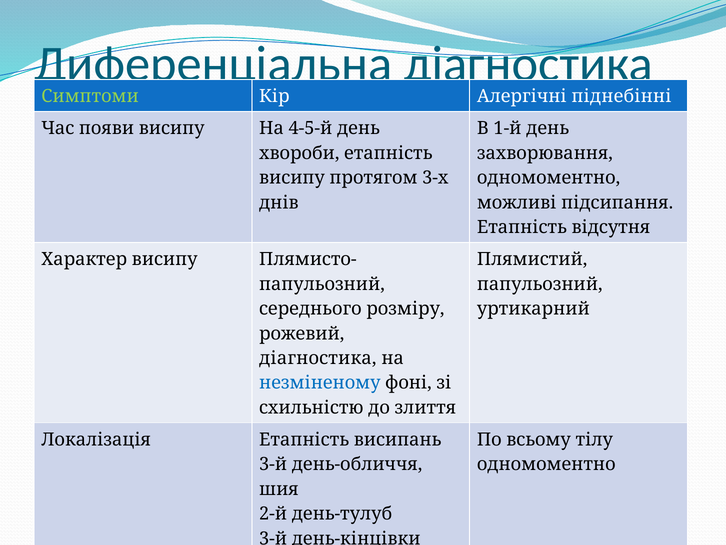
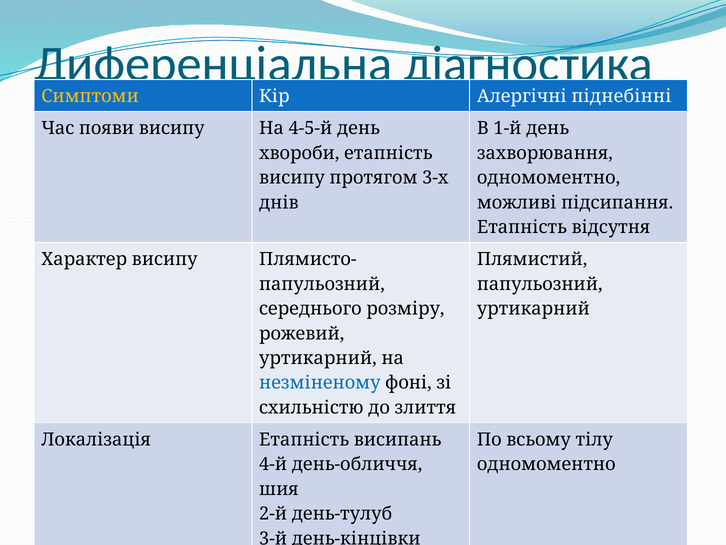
Симптоми colour: light green -> yellow
діагностика at (318, 358): діагностика -> уртикарний
3-й at (273, 464): 3-й -> 4-й
